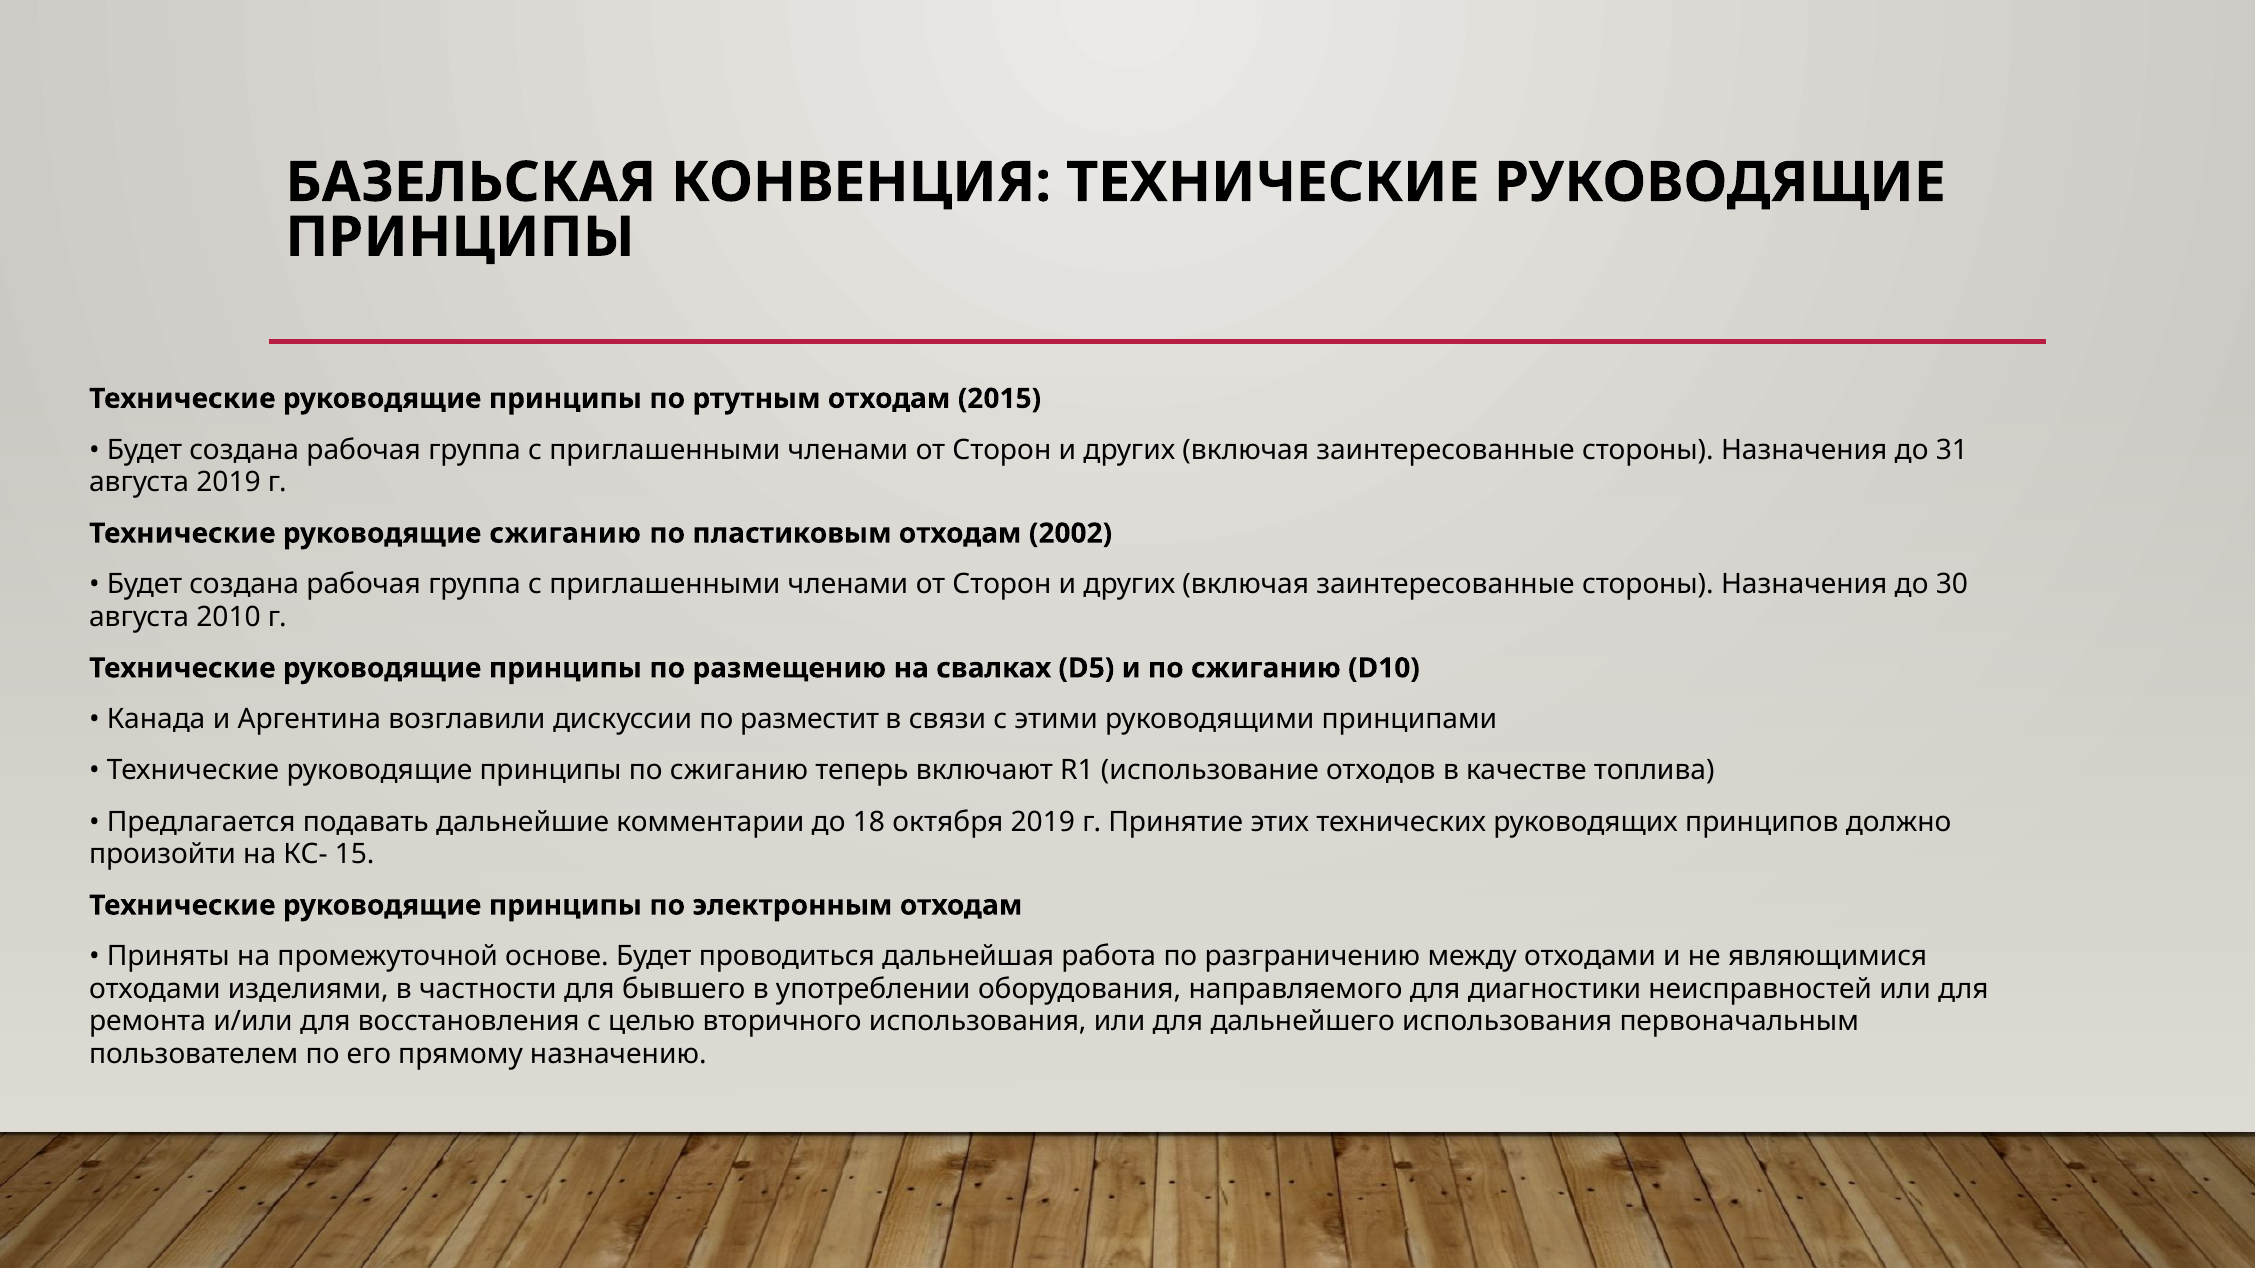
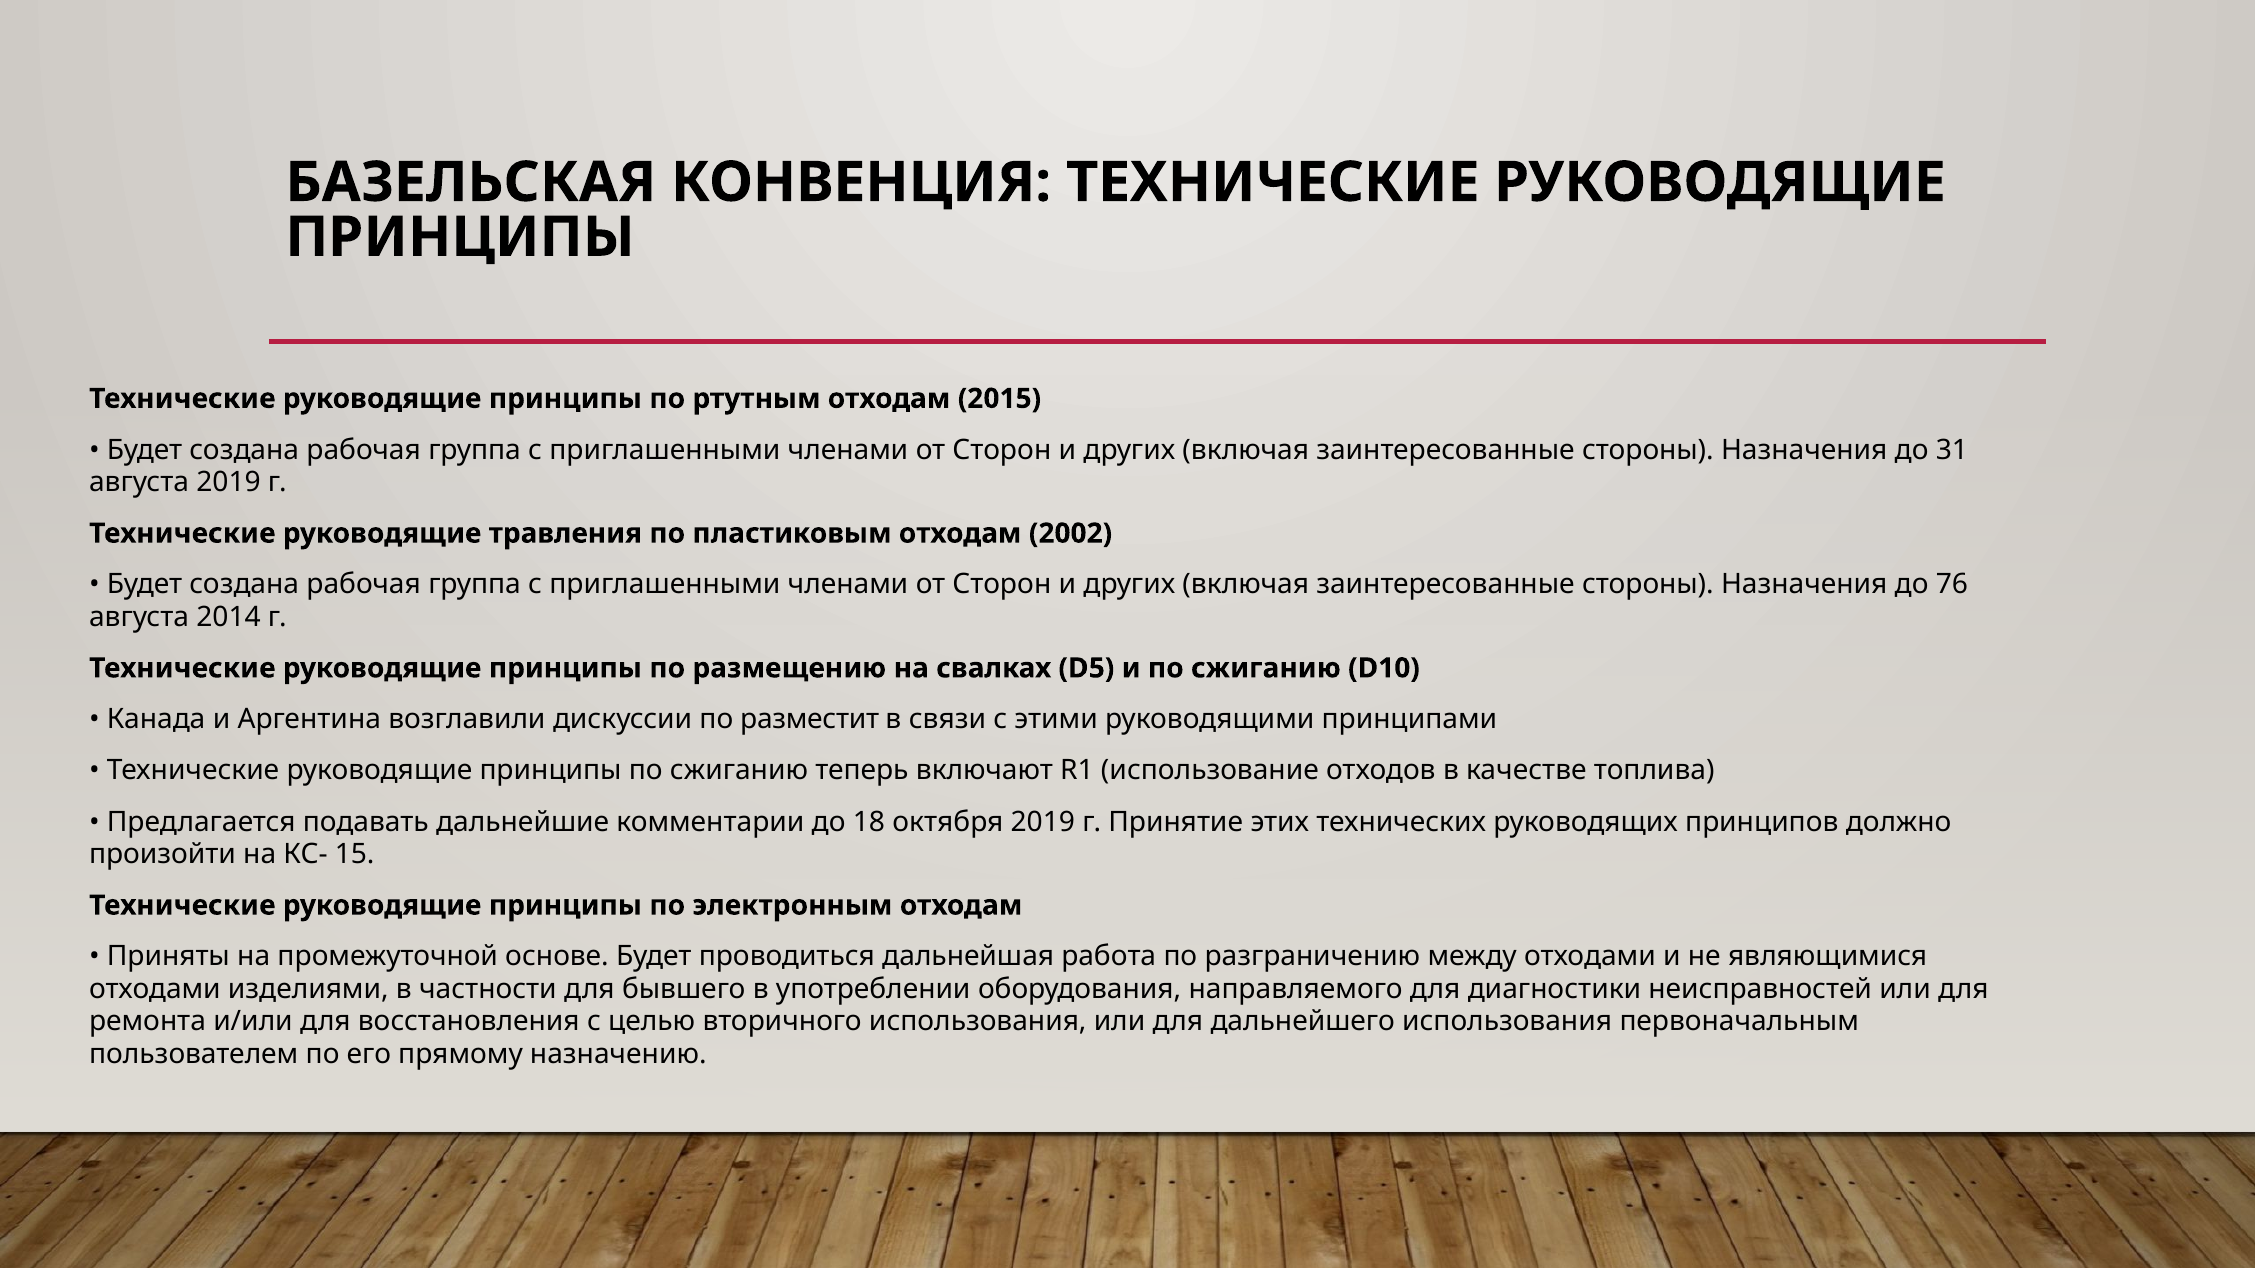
руководящие сжиганию: сжиганию -> травления
30: 30 -> 76
2010: 2010 -> 2014
